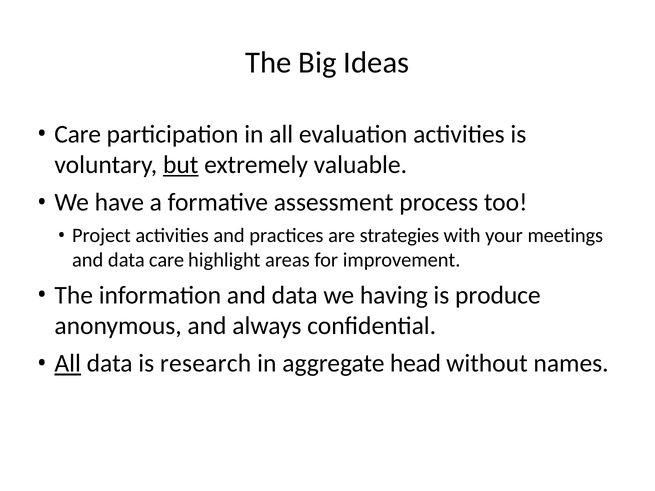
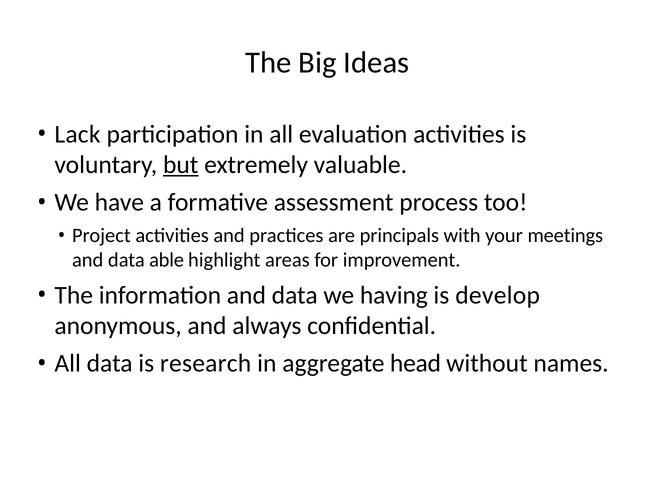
Care at (78, 134): Care -> Lack
strategies: strategies -> principals
data care: care -> able
produce: produce -> develop
All at (68, 364) underline: present -> none
